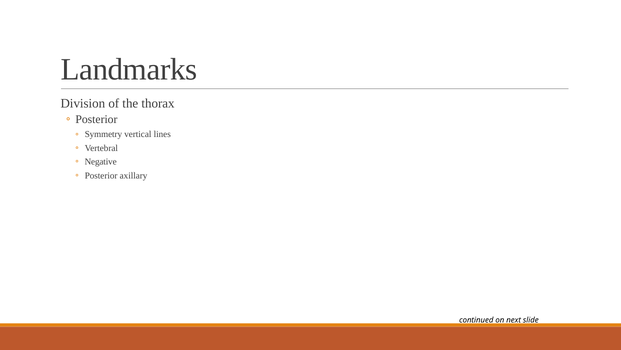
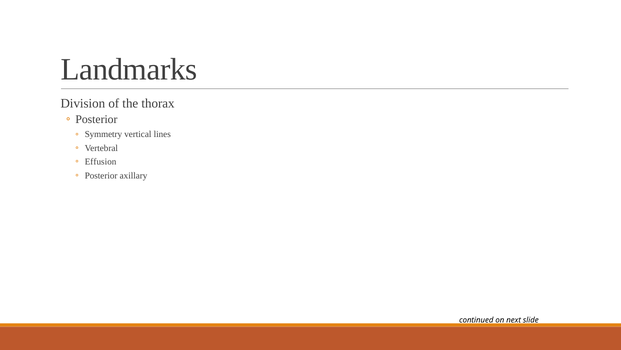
Negative: Negative -> Effusion
